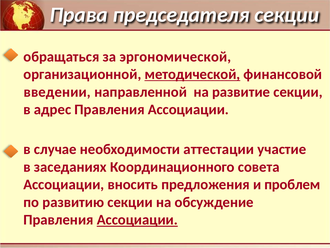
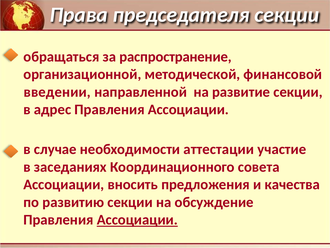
эргономической: эргономической -> распространение
методической underline: present -> none
проблем: проблем -> качества
